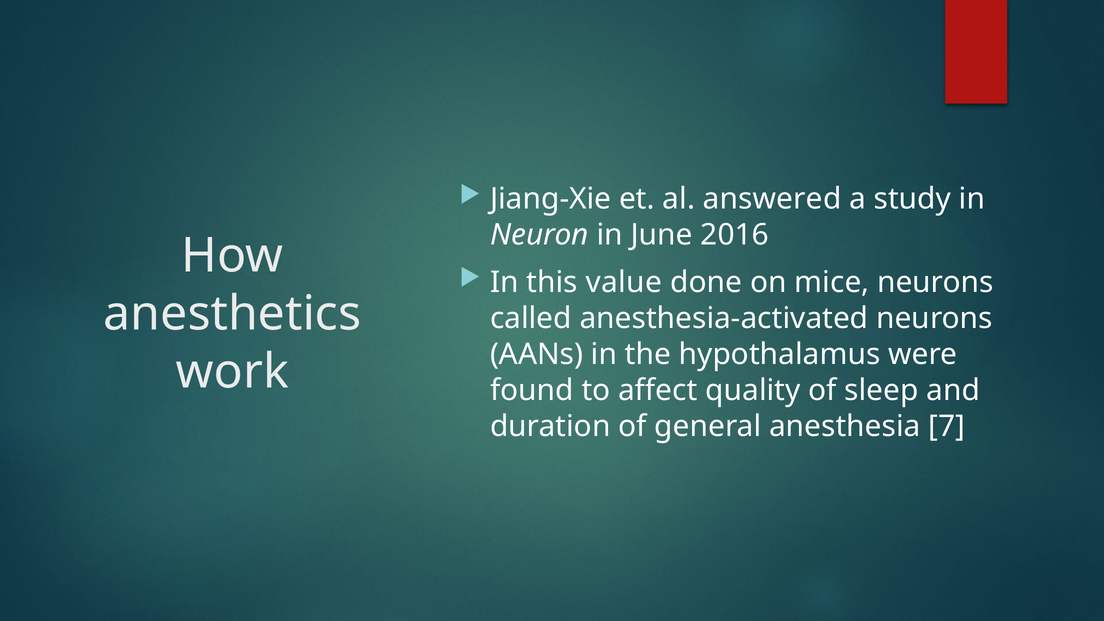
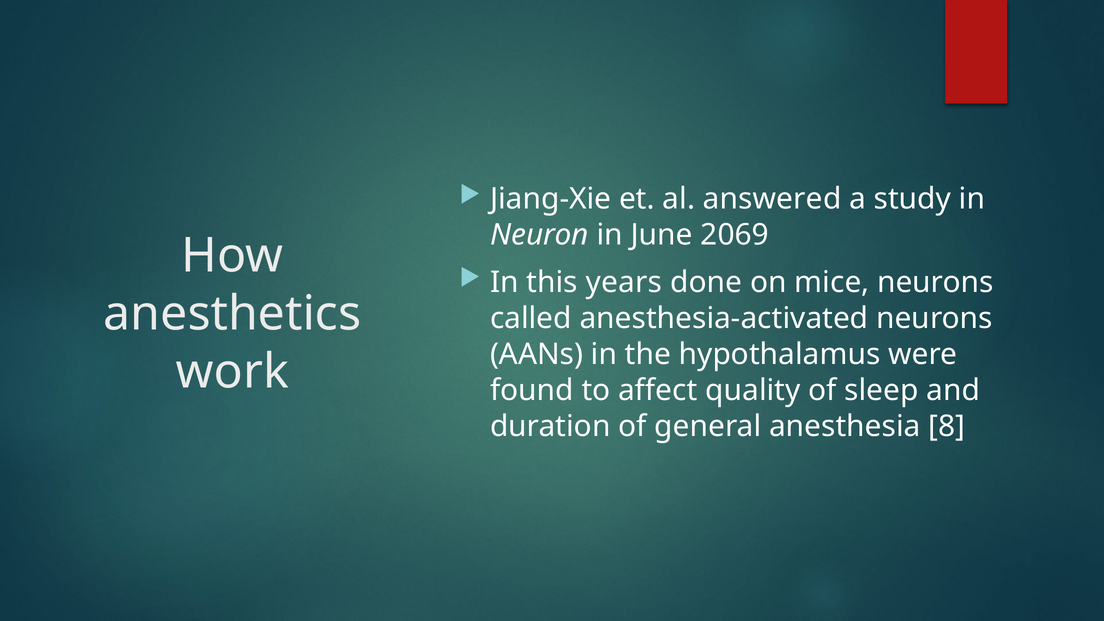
2016: 2016 -> 2069
value: value -> years
7: 7 -> 8
